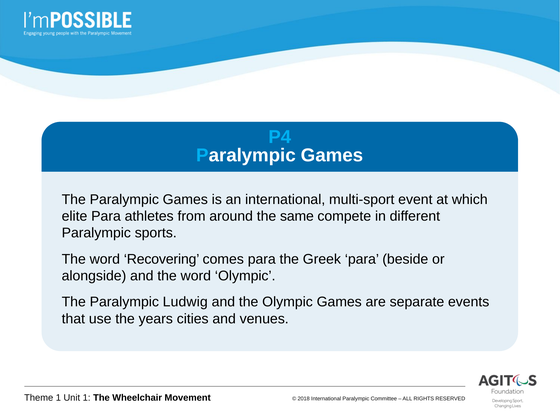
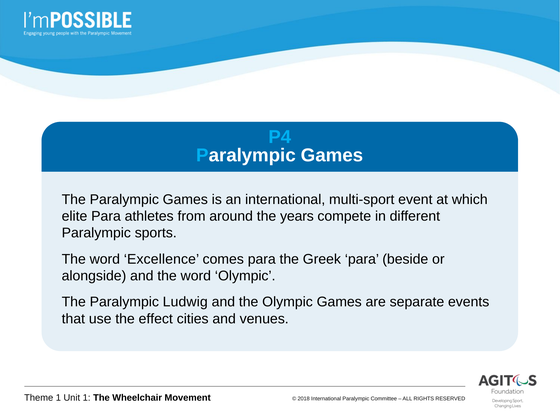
same: same -> years
Recovering: Recovering -> Excellence
years: years -> effect
